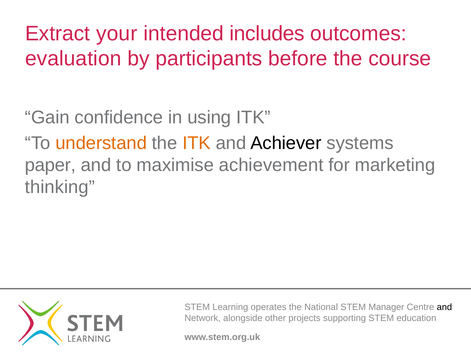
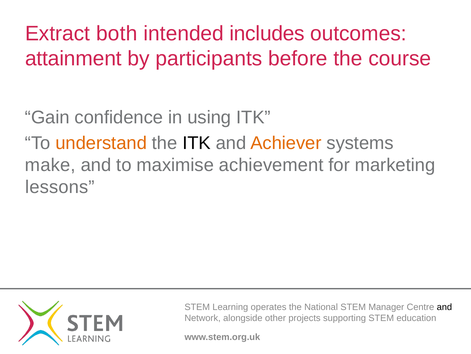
your: your -> both
evaluation: evaluation -> attainment
ITK at (197, 143) colour: orange -> black
Achiever colour: black -> orange
paper: paper -> make
thinking: thinking -> lessons
